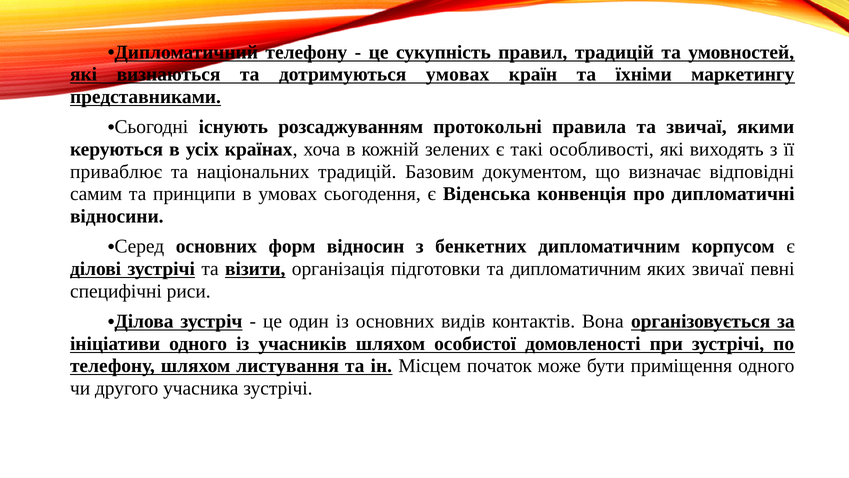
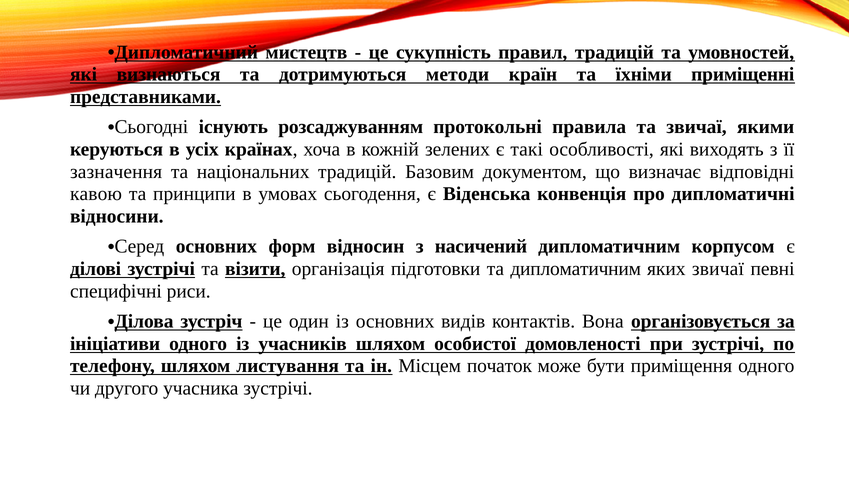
Дипломатичний телефону: телефону -> мистецтв
дотримуються умовах: умовах -> методи
маркетингу: маркетингу -> приміщенні
приваблює: приваблює -> зазначення
самим: самим -> кавою
бенкетних: бенкетних -> насичений
